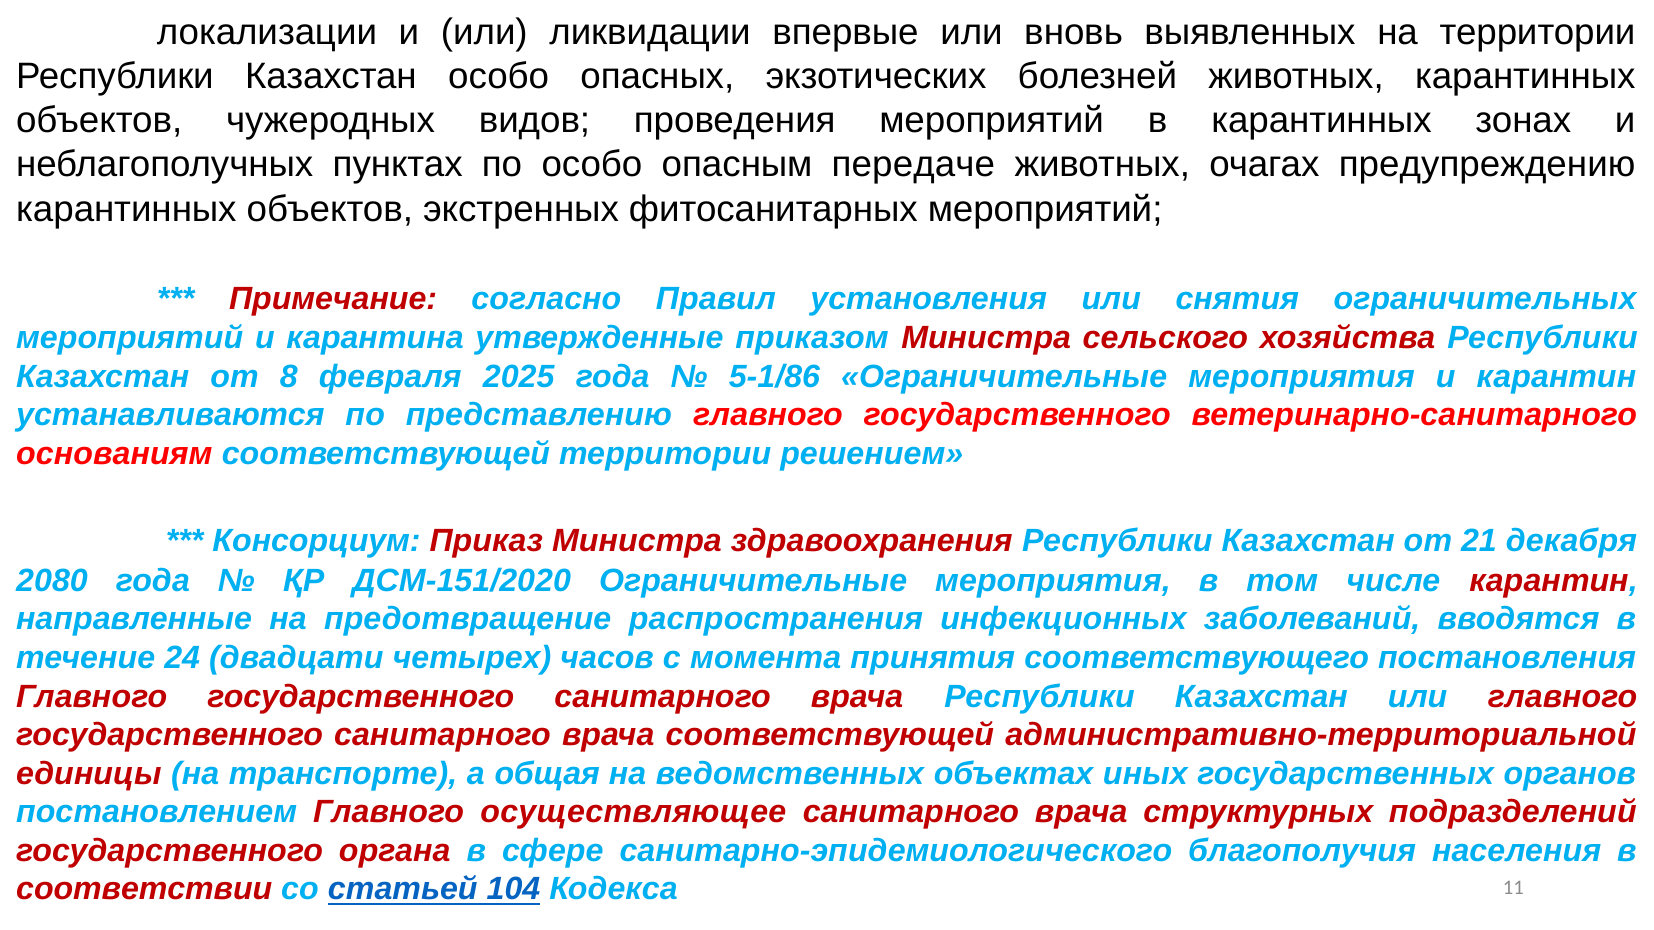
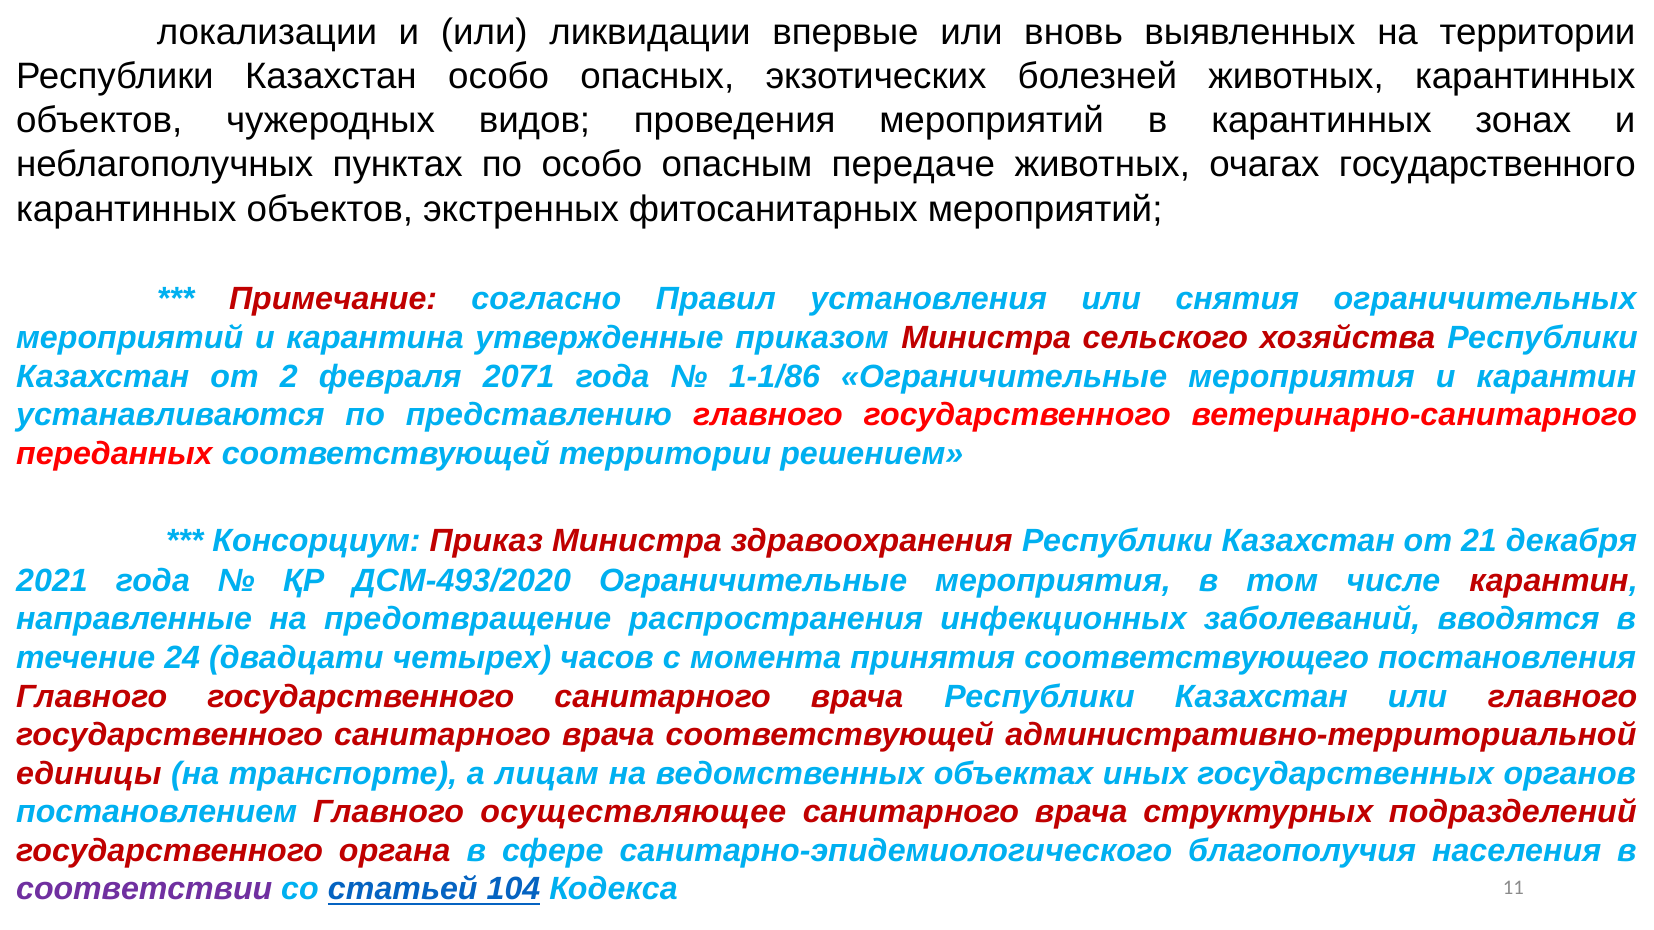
очагах предупреждению: предупреждению -> государственного
8: 8 -> 2
2025: 2025 -> 2071
5-1/86: 5-1/86 -> 1-1/86
основаниям: основаниям -> переданных
2080: 2080 -> 2021
ДСМ-151/2020: ДСМ-151/2020 -> ДСМ-493/2020
общая: общая -> лицам
соответствии colour: red -> purple
